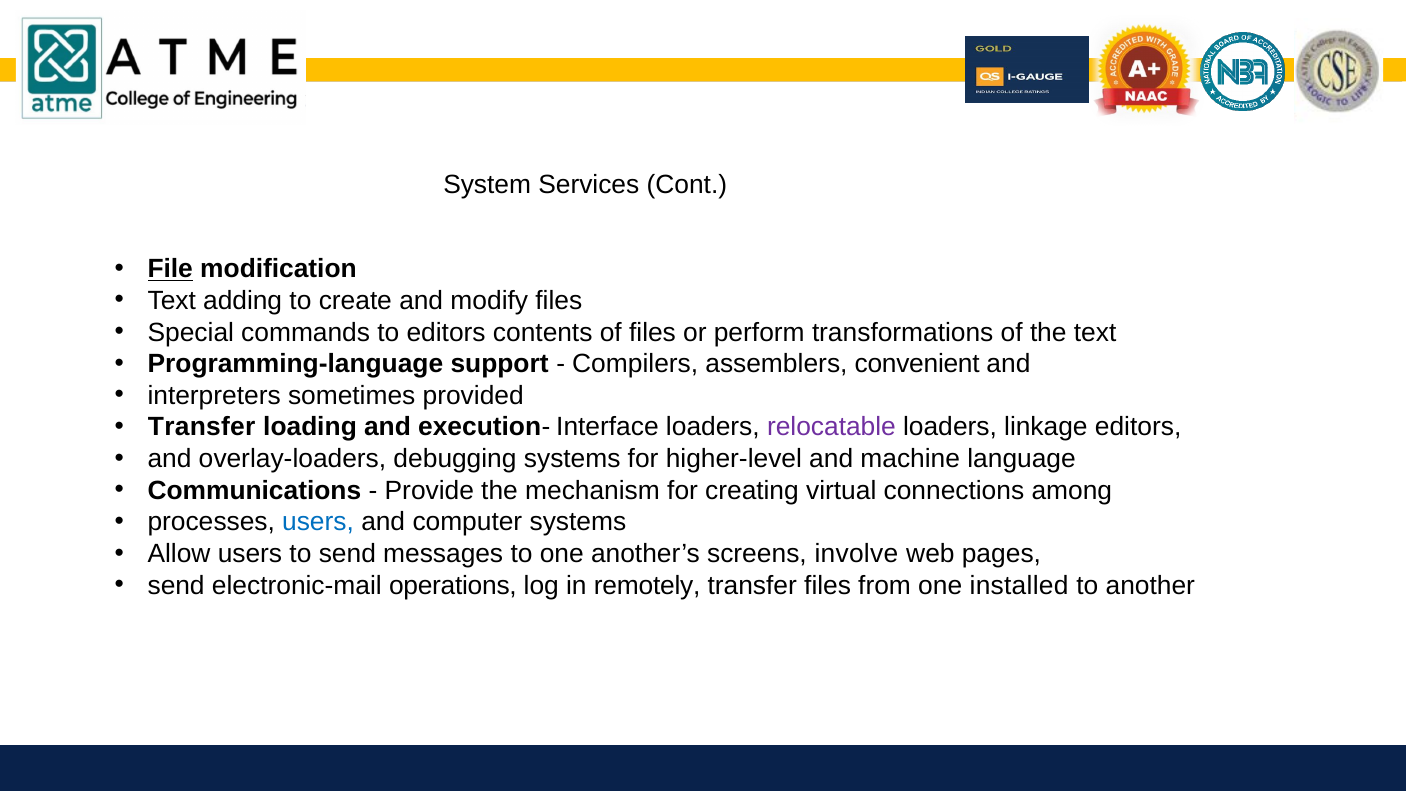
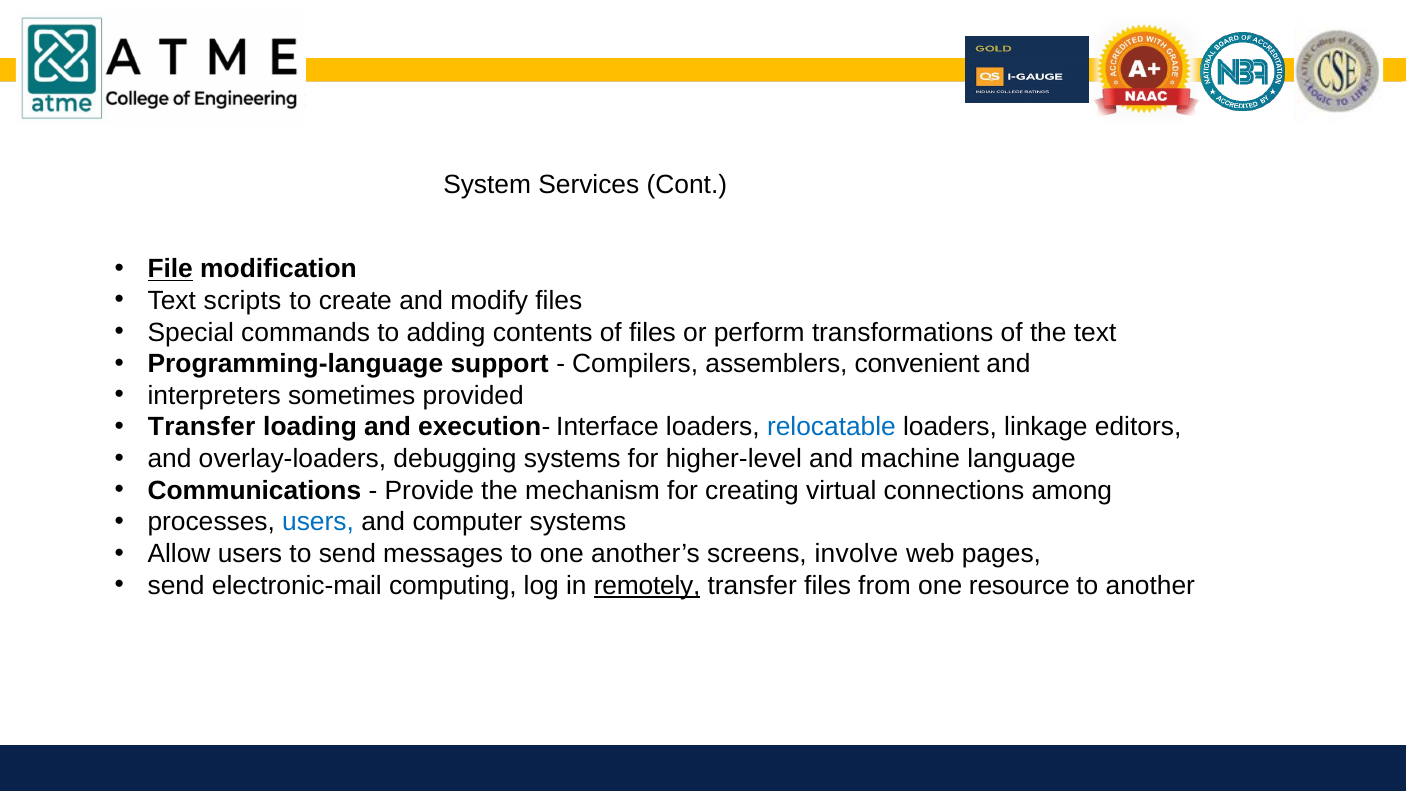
adding: adding -> scripts
to editors: editors -> adding
relocatable colour: purple -> blue
operations: operations -> computing
remotely underline: none -> present
installed: installed -> resource
